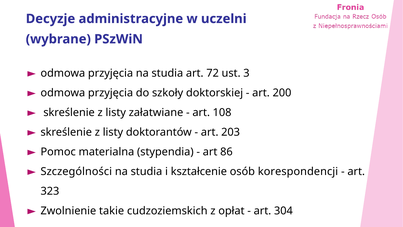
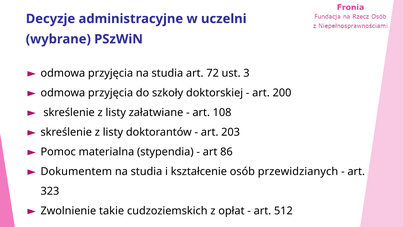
Szczególności: Szczególności -> Dokumentem
korespondencji: korespondencji -> przewidzianych
304: 304 -> 512
